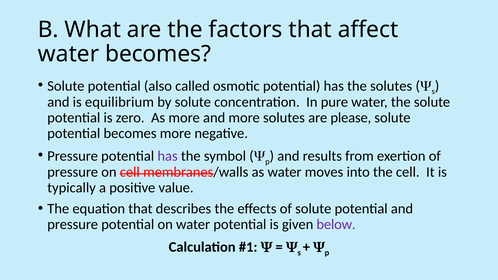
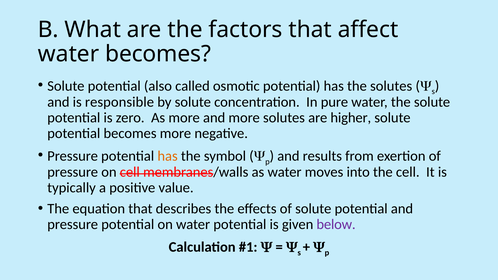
equilibrium: equilibrium -> responsible
please: please -> higher
has at (168, 156) colour: purple -> orange
